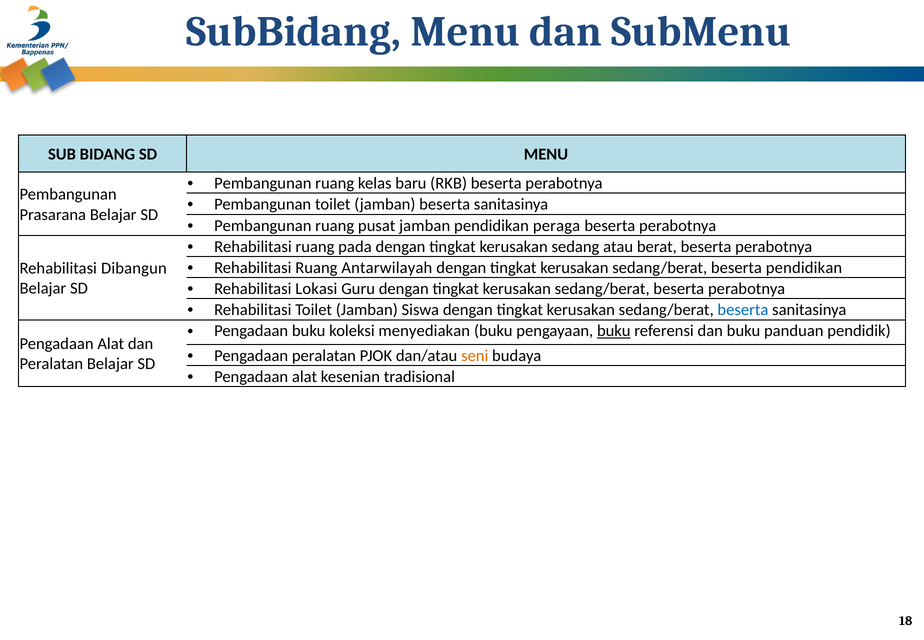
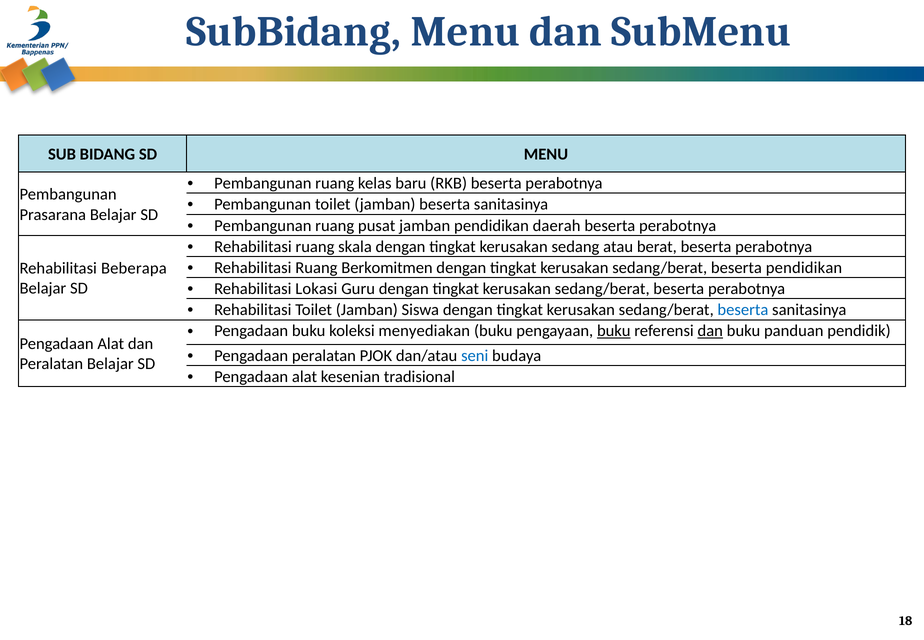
peraga: peraga -> daerah
pada: pada -> skala
Antarwilayah: Antarwilayah -> Berkomitmen
Dibangun: Dibangun -> Beberapa
dan at (710, 331) underline: none -> present
seni colour: orange -> blue
